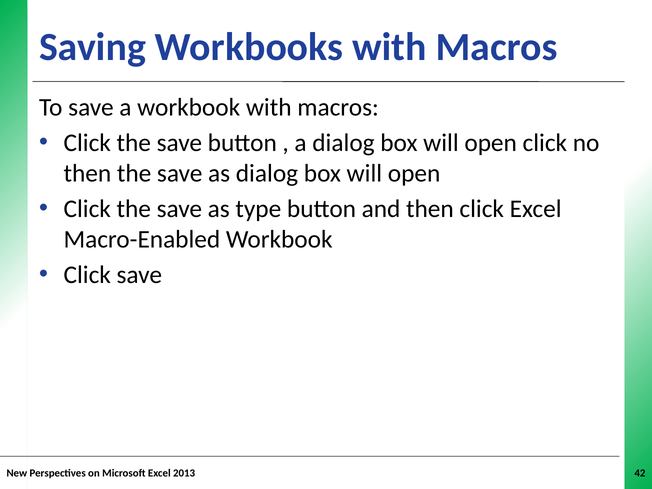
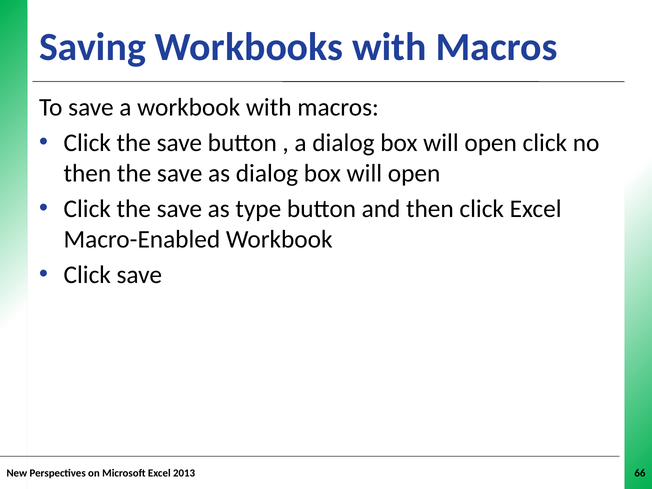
42: 42 -> 66
